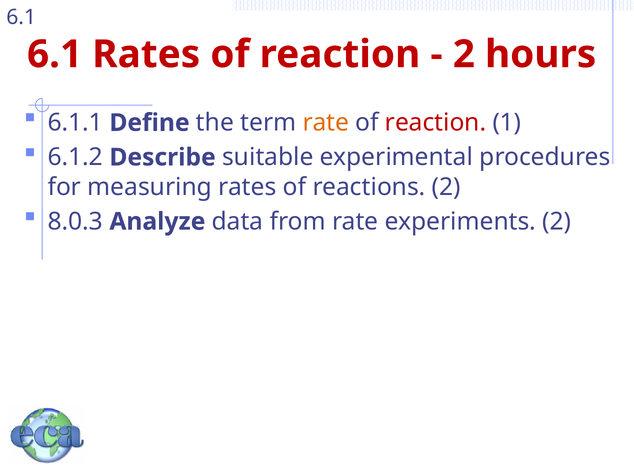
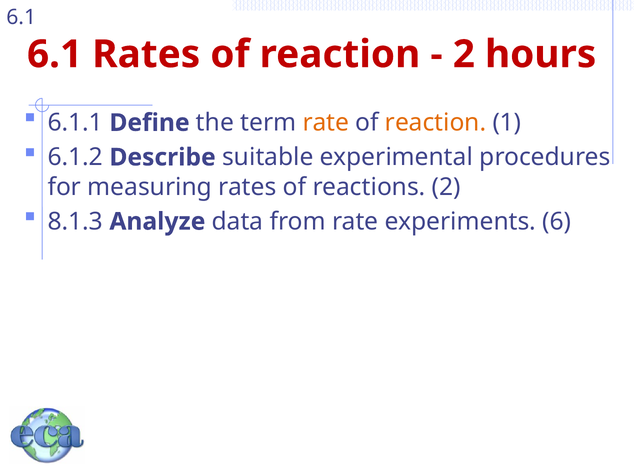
reaction at (436, 123) colour: red -> orange
8.0.3: 8.0.3 -> 8.1.3
experiments 2: 2 -> 6
